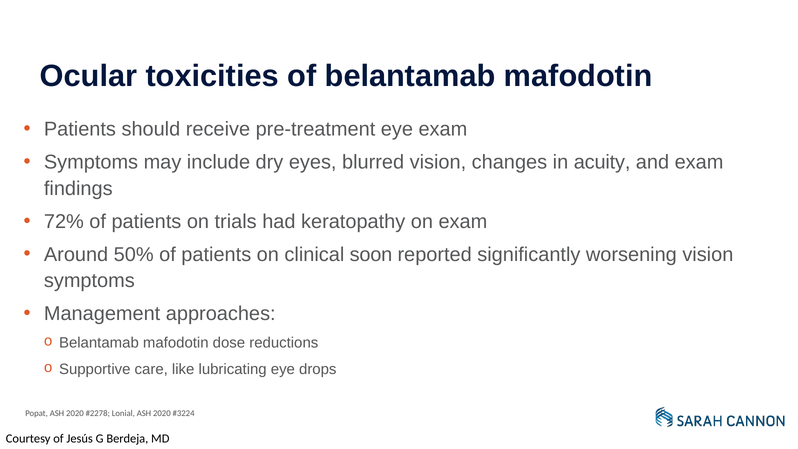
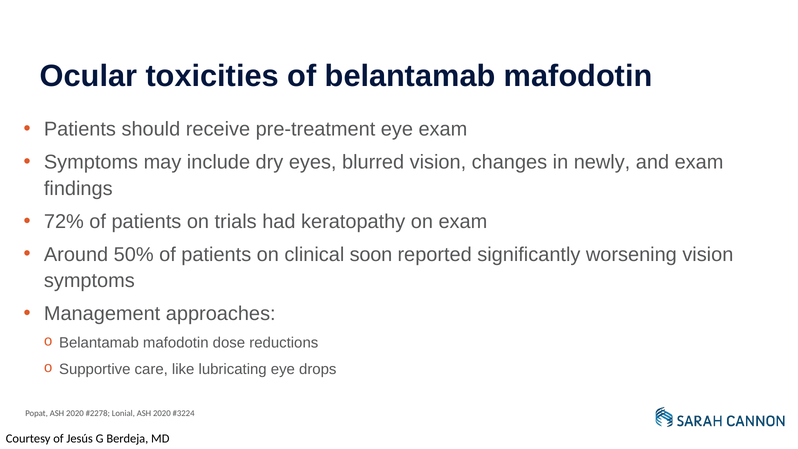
acuity: acuity -> newly
